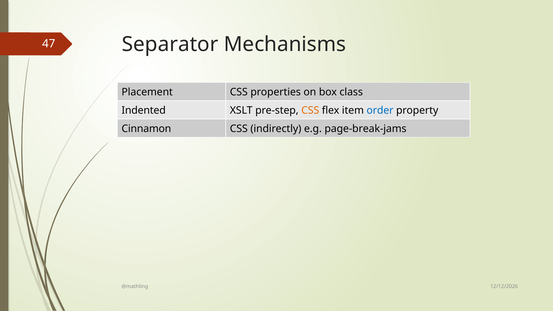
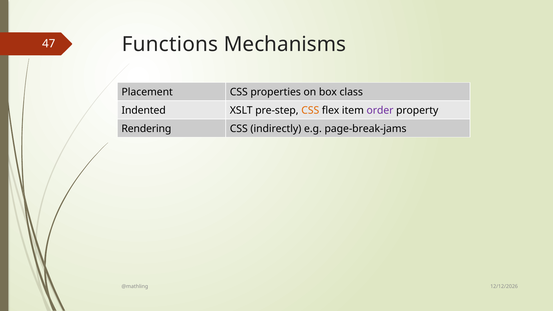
Separator: Separator -> Functions
order colour: blue -> purple
Cinnamon: Cinnamon -> Rendering
